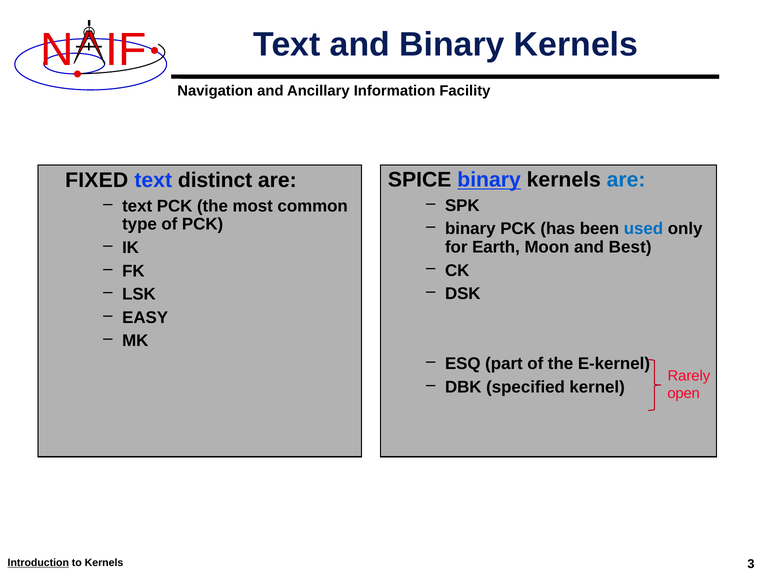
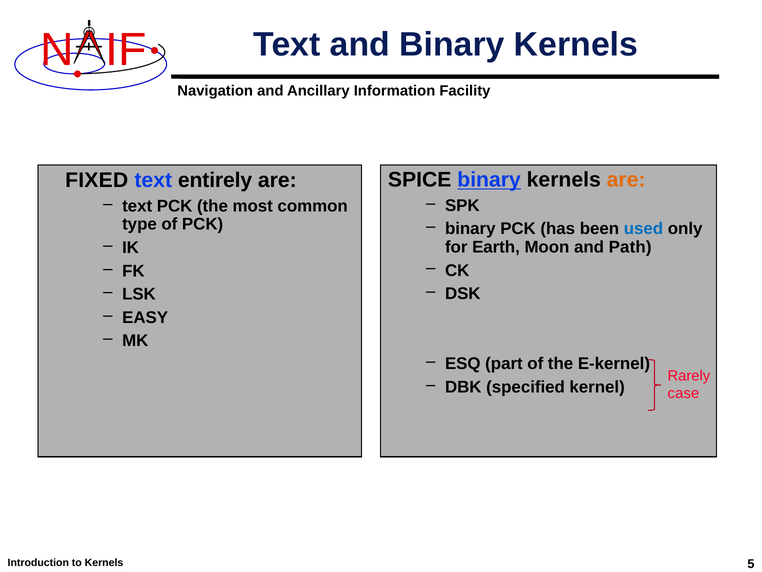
are at (626, 180) colour: blue -> orange
distinct: distinct -> entirely
Best: Best -> Path
open: open -> case
Introduction underline: present -> none
3: 3 -> 5
